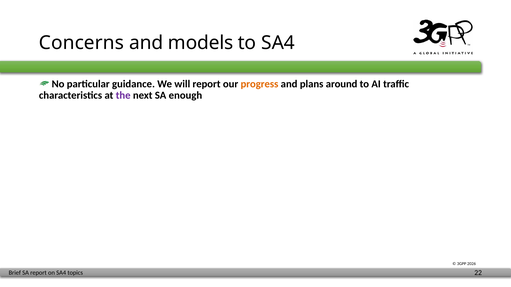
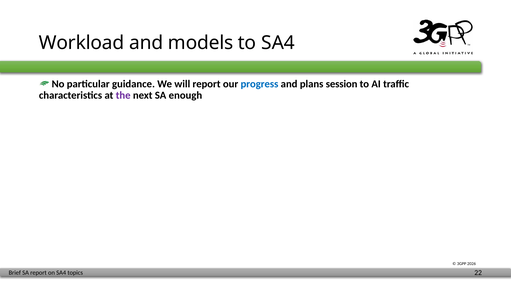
Concerns: Concerns -> Workload
progress colour: orange -> blue
around: around -> session
